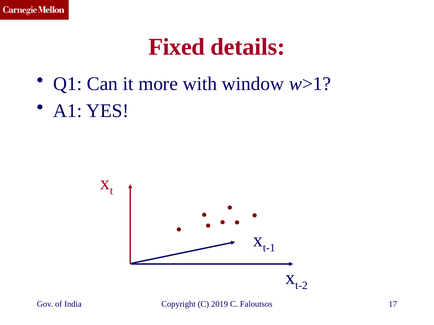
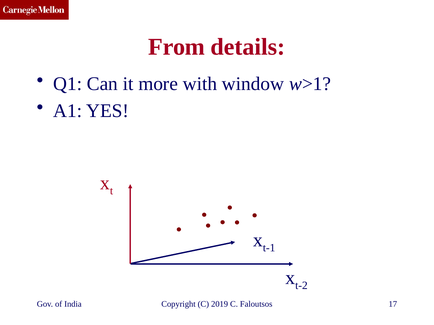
Fixed: Fixed -> From
